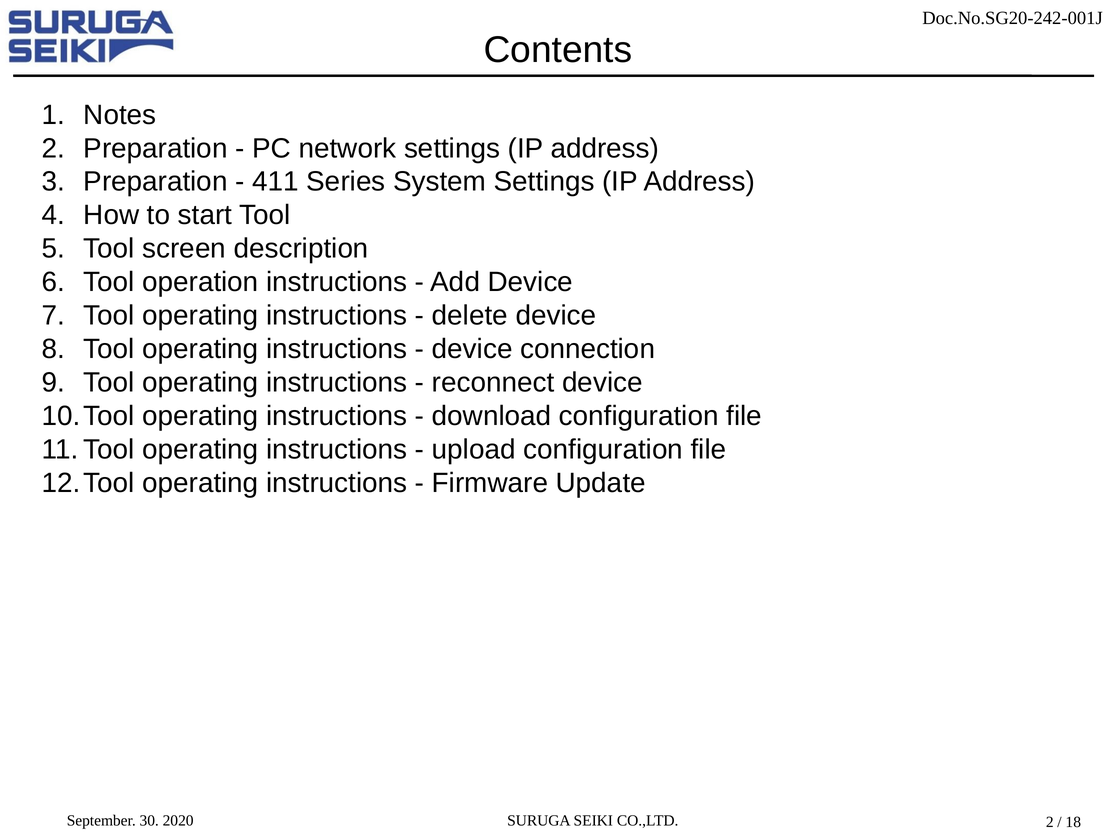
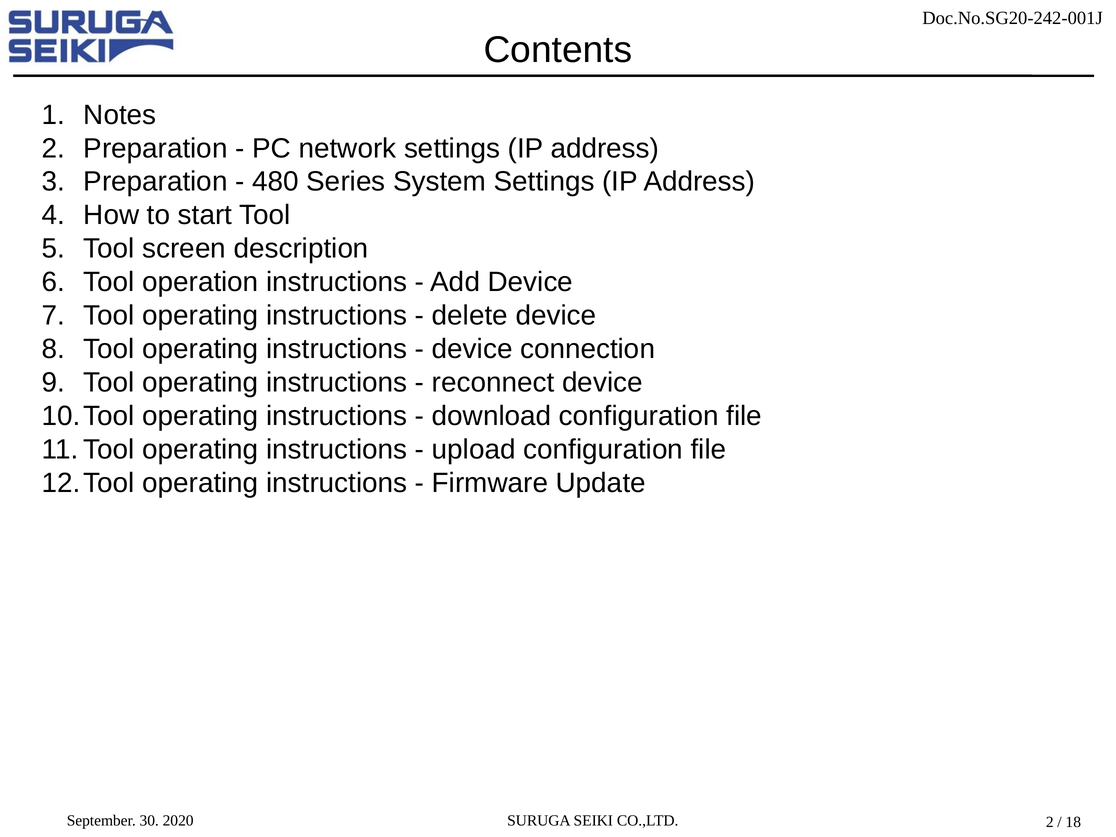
411: 411 -> 480
